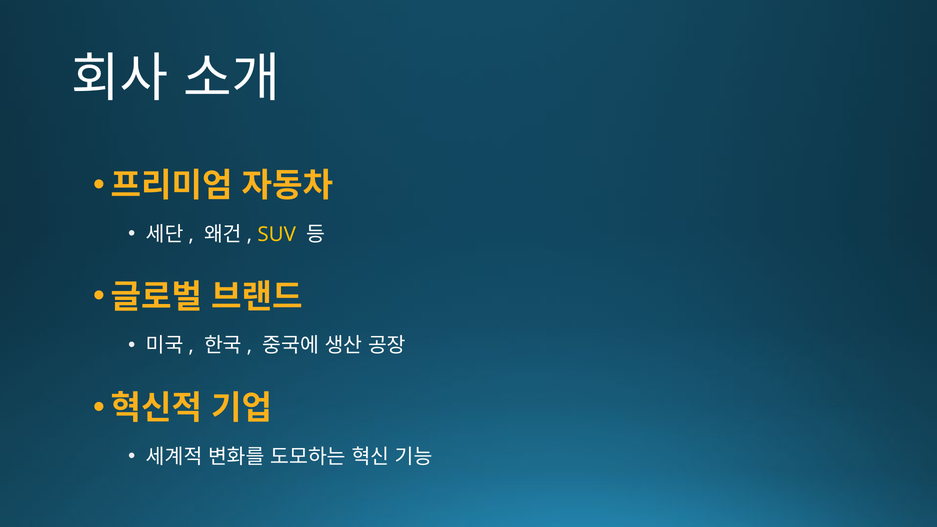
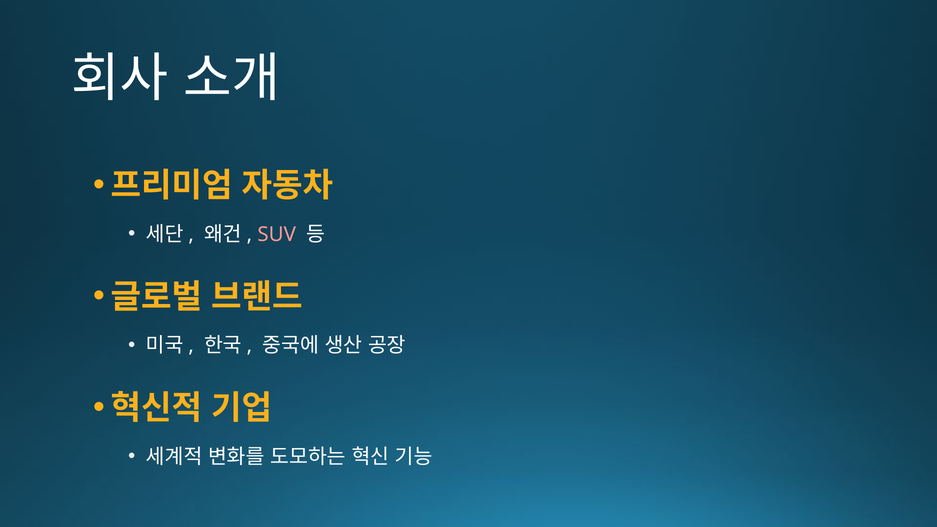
SUV colour: yellow -> pink
